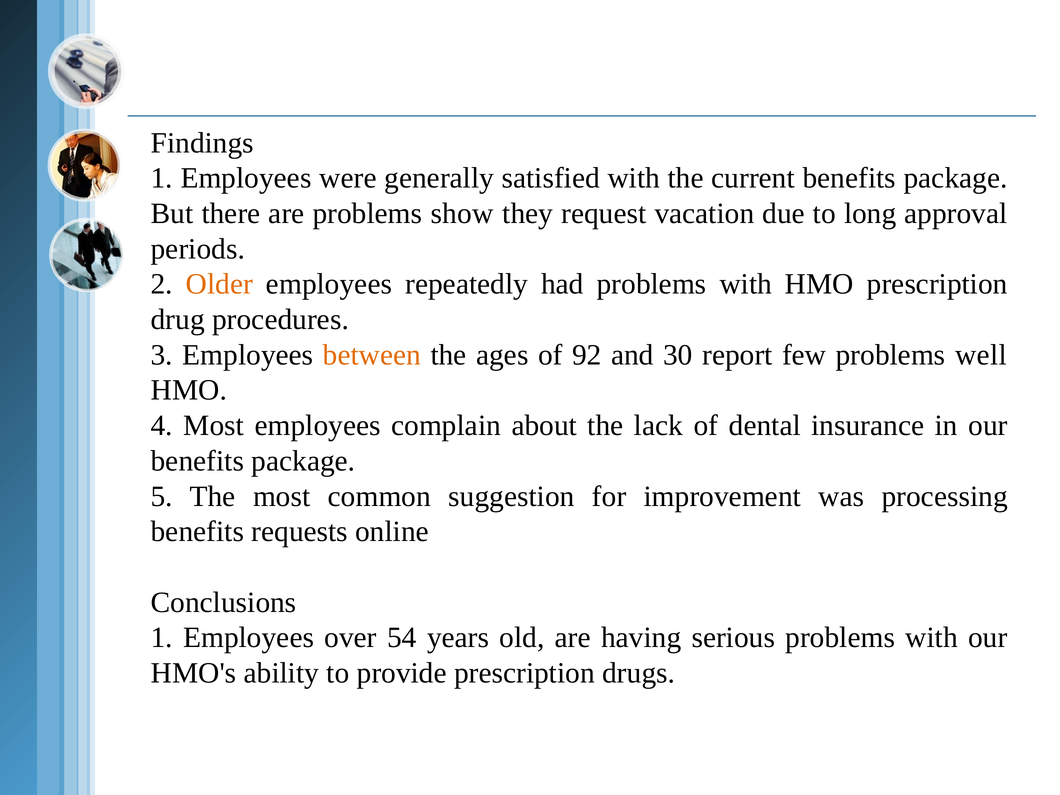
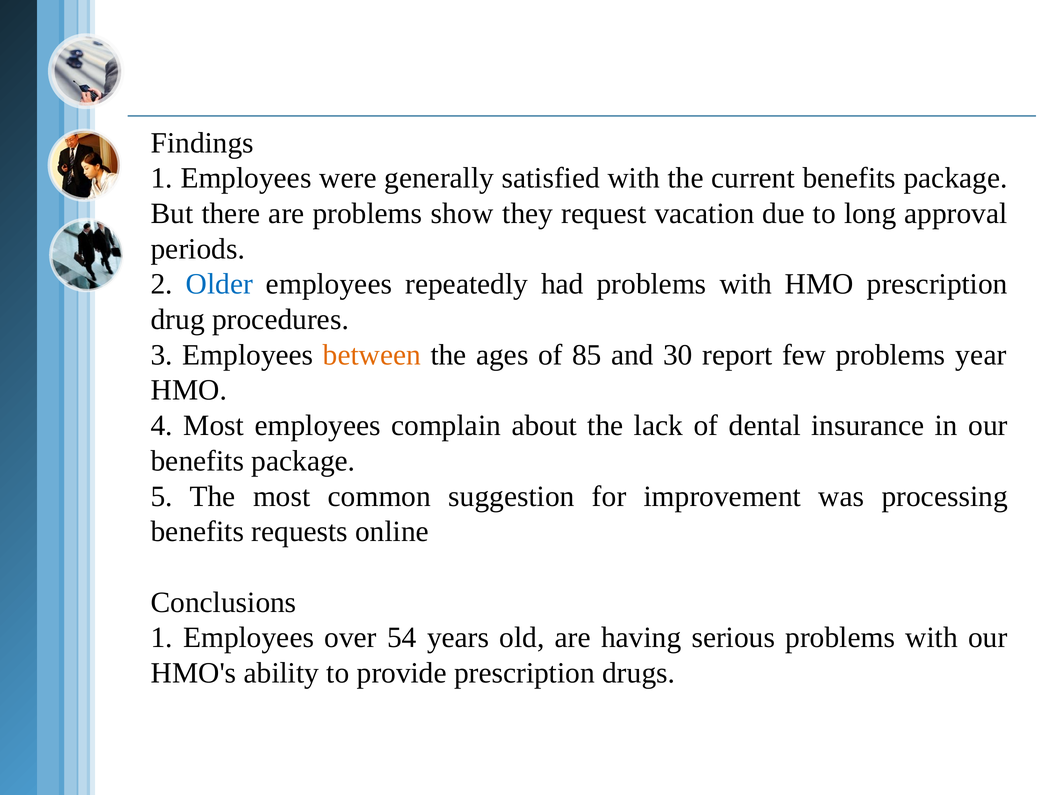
Older colour: orange -> blue
92: 92 -> 85
well: well -> year
